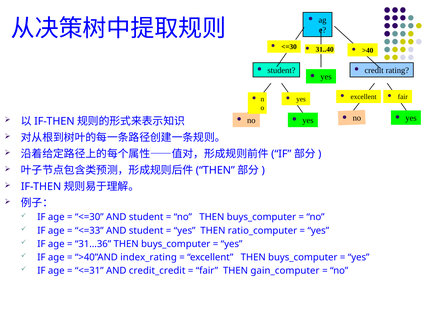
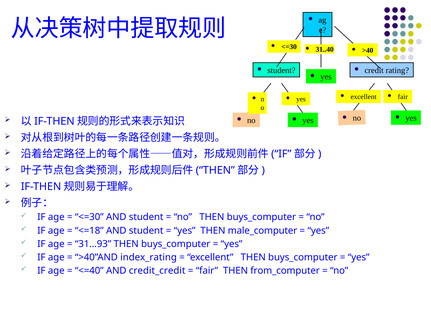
<=33: <=33 -> <=18
ratio_computer: ratio_computer -> male_computer
31…36: 31…36 -> 31…93
<=31: <=31 -> <=40
gain_computer: gain_computer -> from_computer
